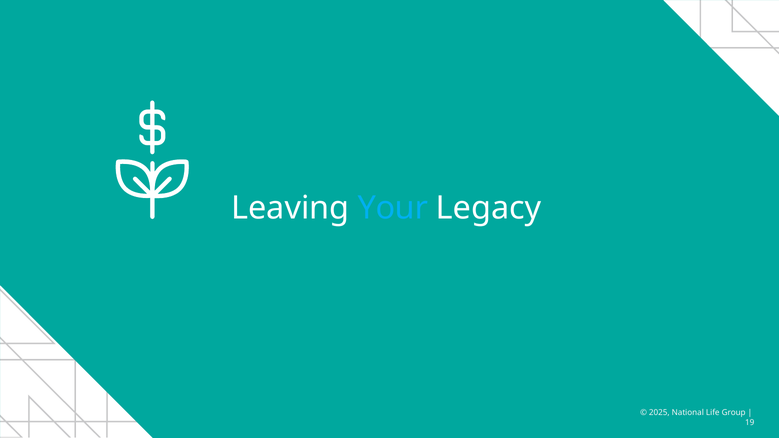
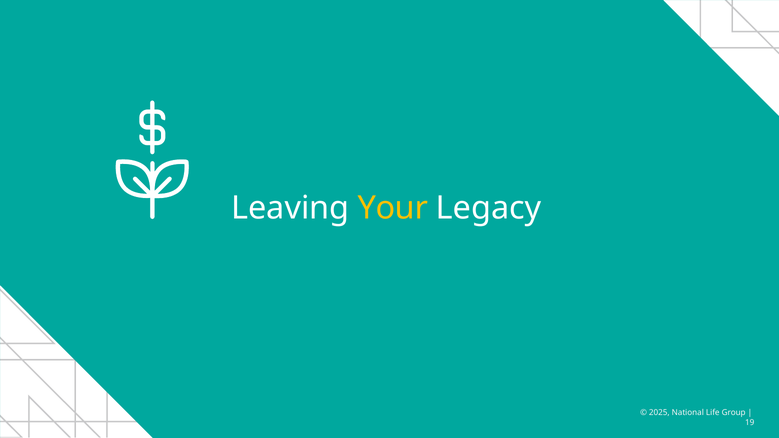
Your colour: light blue -> yellow
